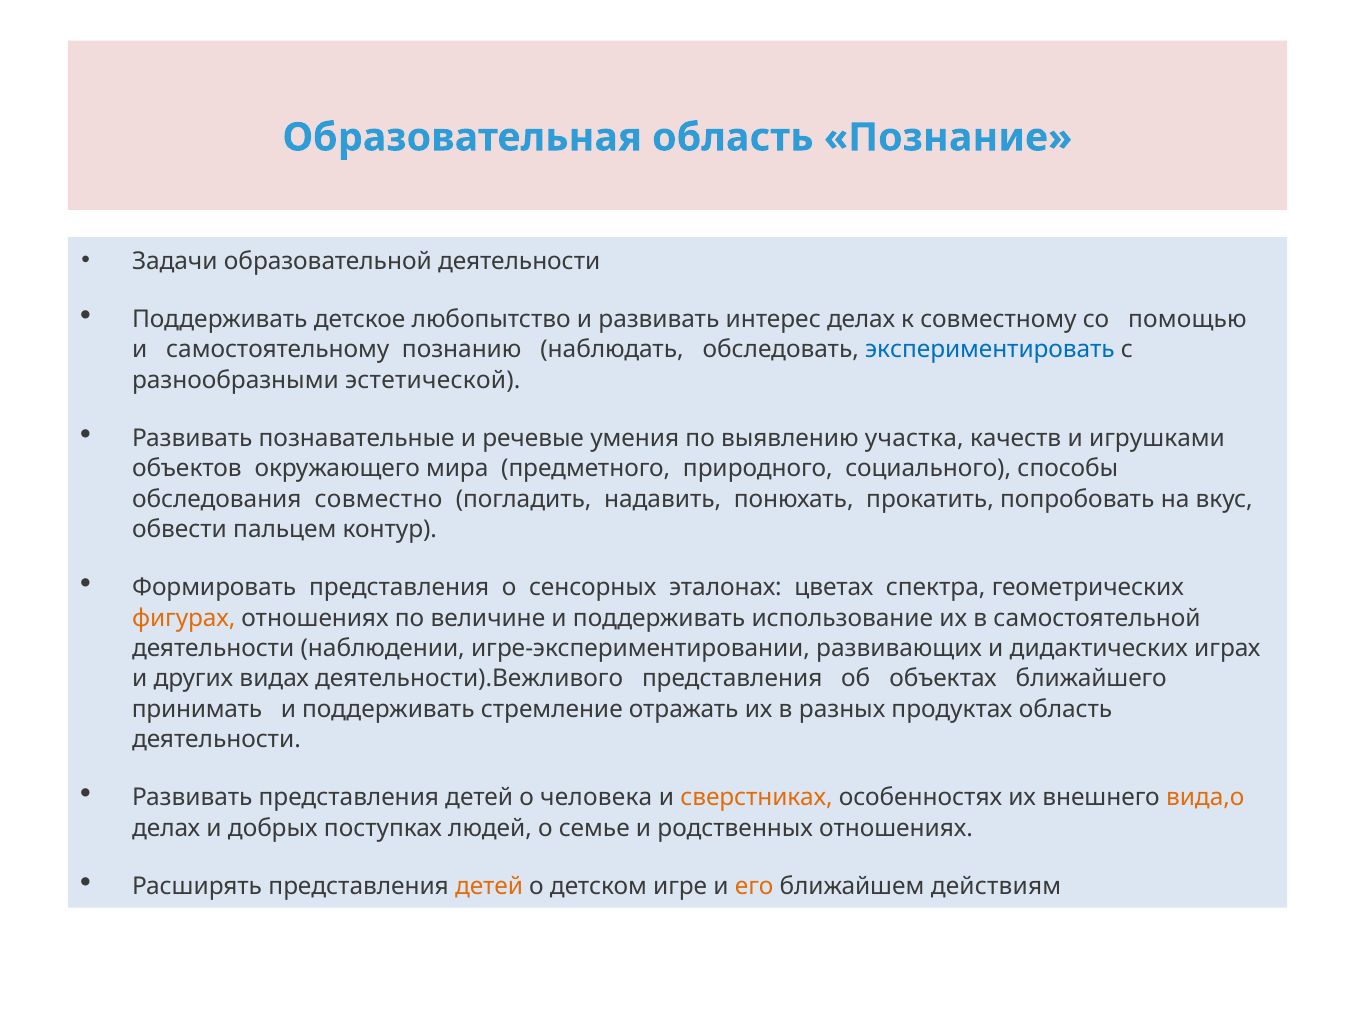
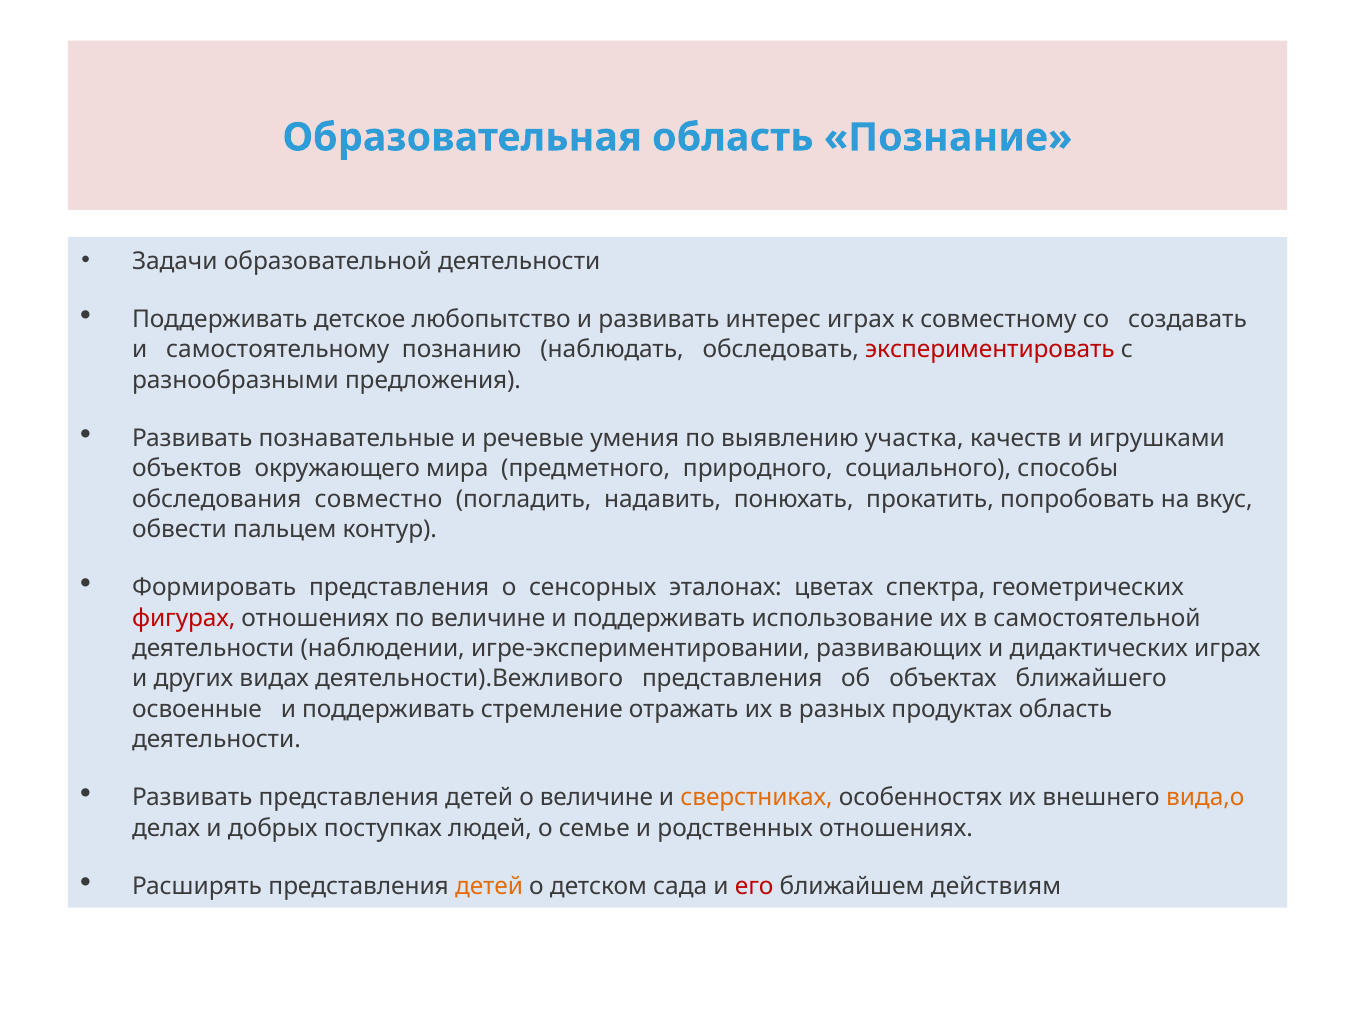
интерес делах: делах -> играх
помощью: помощью -> создавать
экспериментировать colour: blue -> red
эстетической: эстетической -> предложения
фигурах colour: orange -> red
принимать: принимать -> освоенные
о человека: человека -> величине
игре: игре -> сада
его colour: orange -> red
